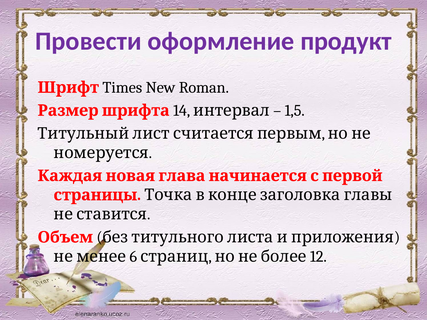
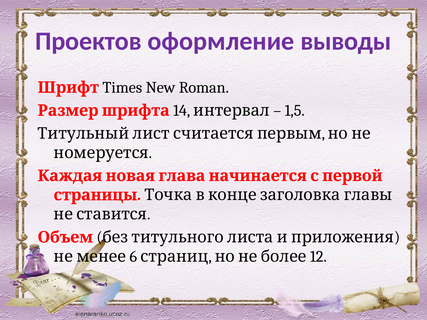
Провести: Провести -> Проектов
продукт: продукт -> выводы
